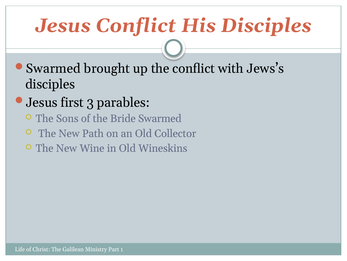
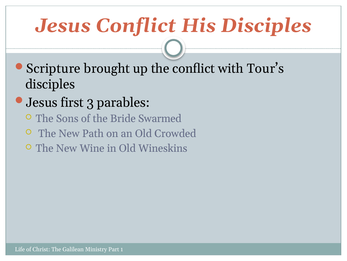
Swarmed at (53, 68): Swarmed -> Scripture
Jews’s: Jews’s -> Tour’s
Collector: Collector -> Crowded
